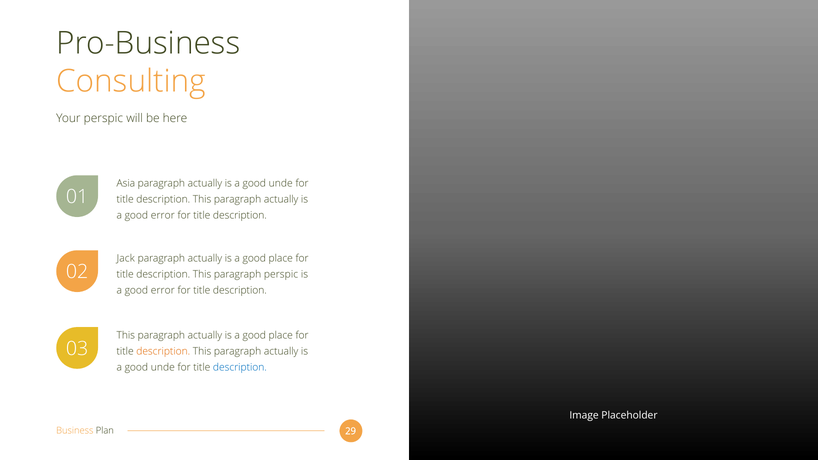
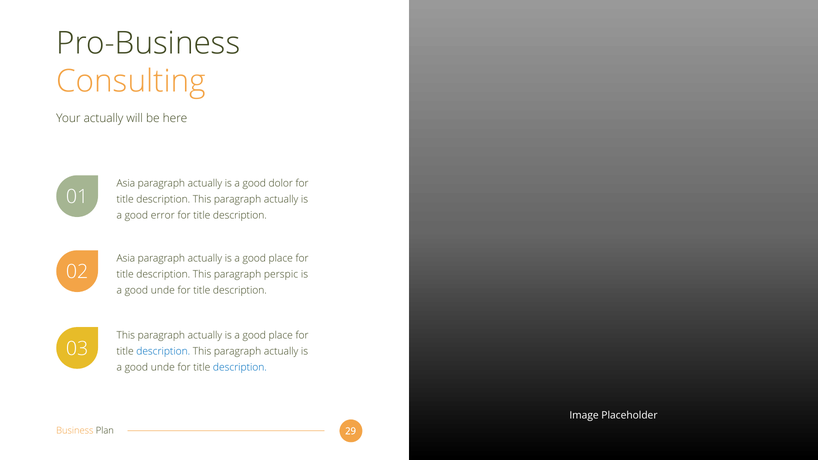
Your perspic: perspic -> actually
unde at (281, 184): unde -> dolor
Jack at (126, 259): Jack -> Asia
error at (163, 290): error -> unde
description at (163, 351) colour: orange -> blue
